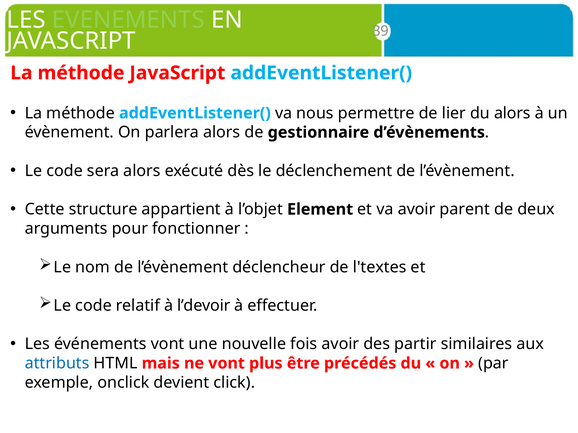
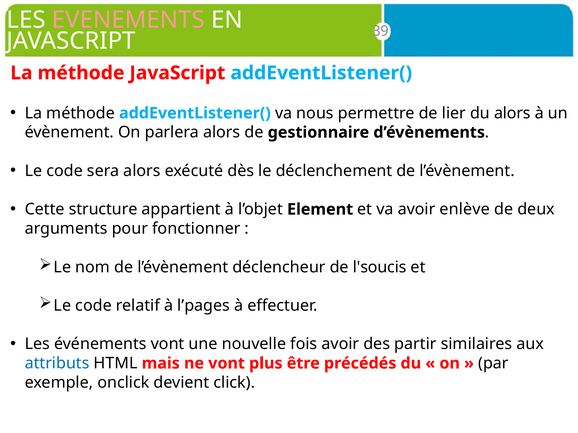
EVENEMENTS colour: light green -> pink
parent: parent -> enlève
l'textes: l'textes -> l'soucis
l’devoir: l’devoir -> l’pages
